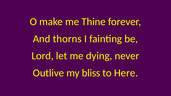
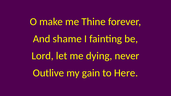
thorns: thorns -> shame
bliss: bliss -> gain
